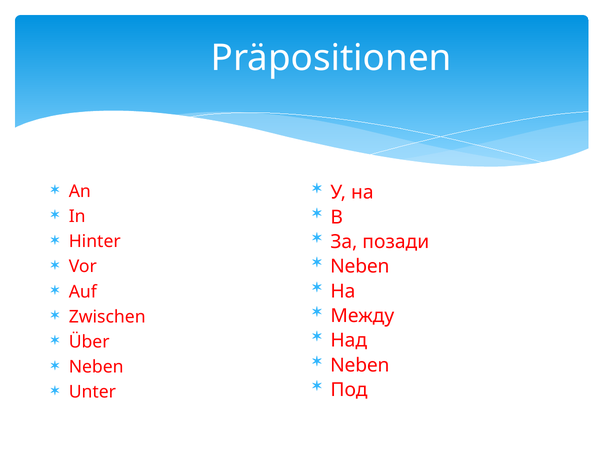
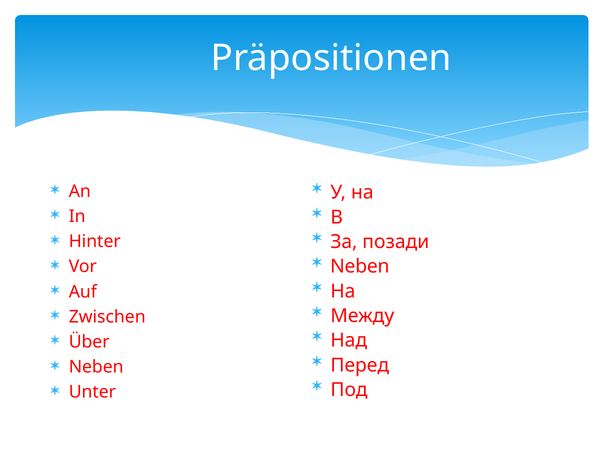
Neben at (360, 365): Neben -> Перед
